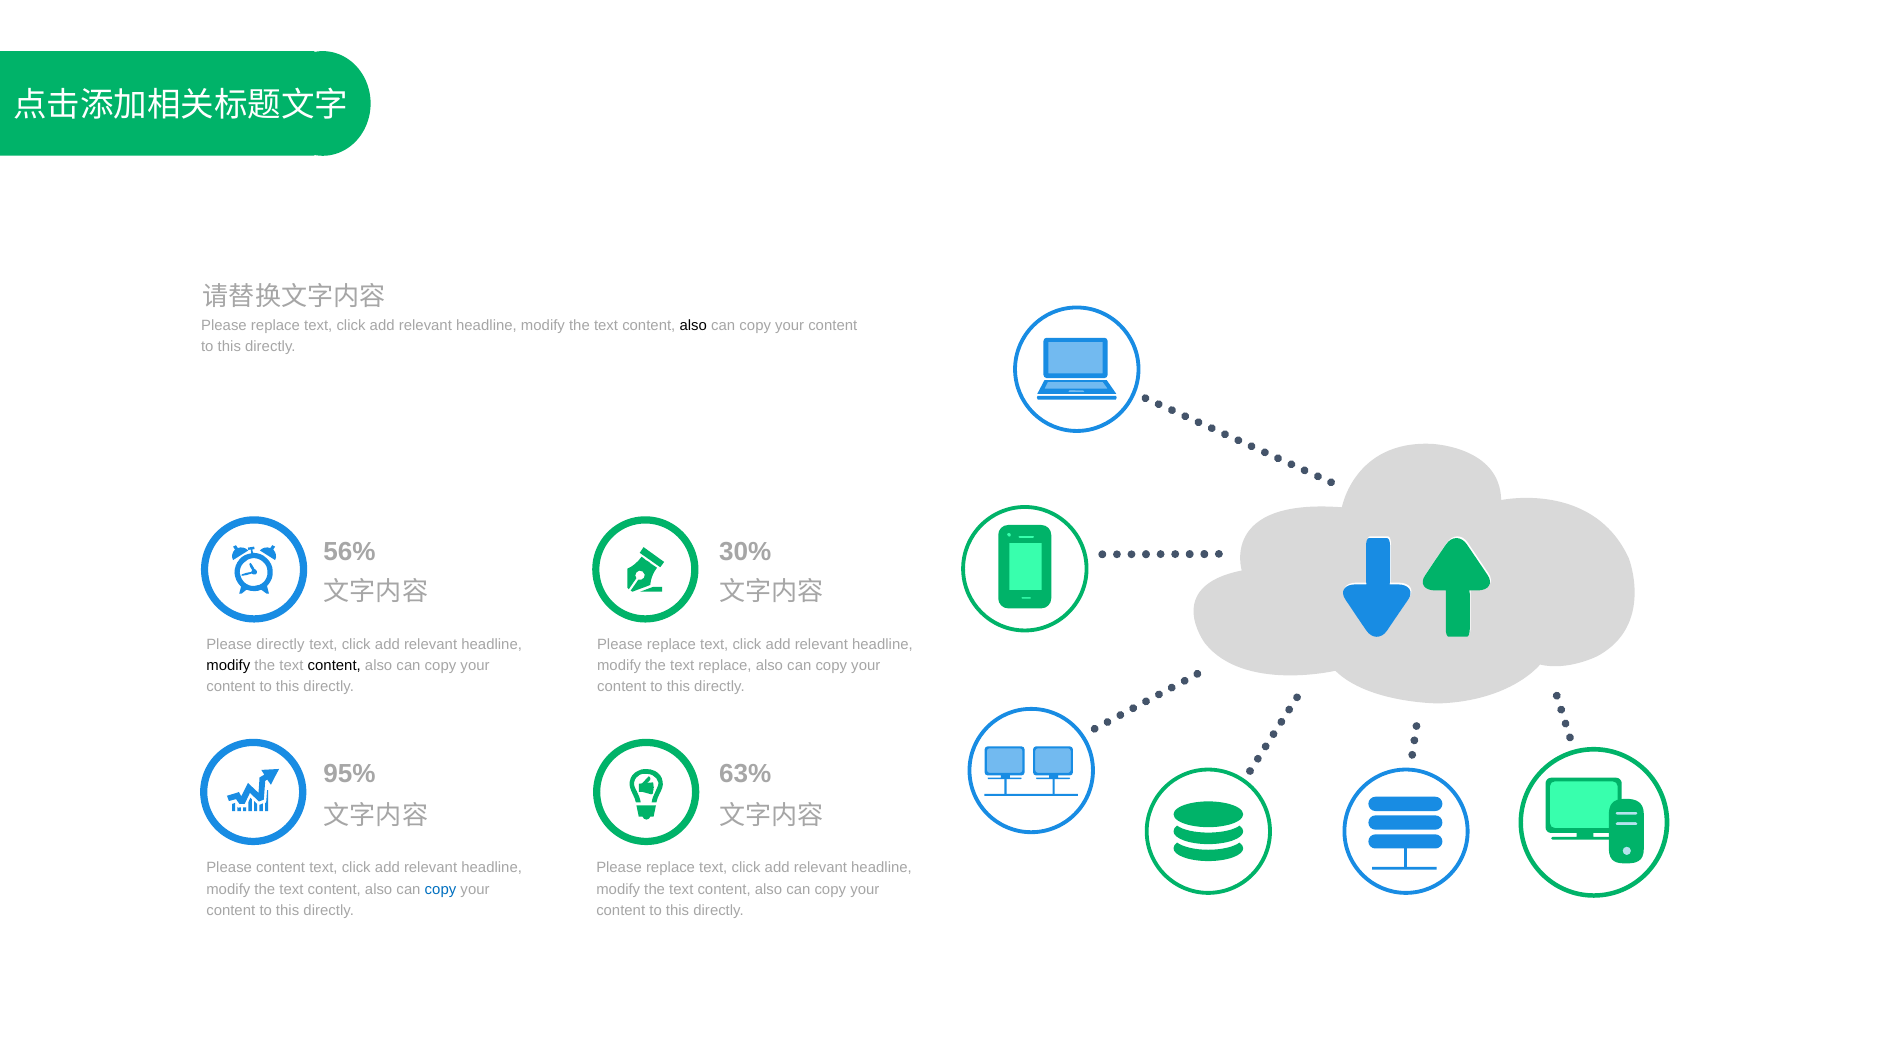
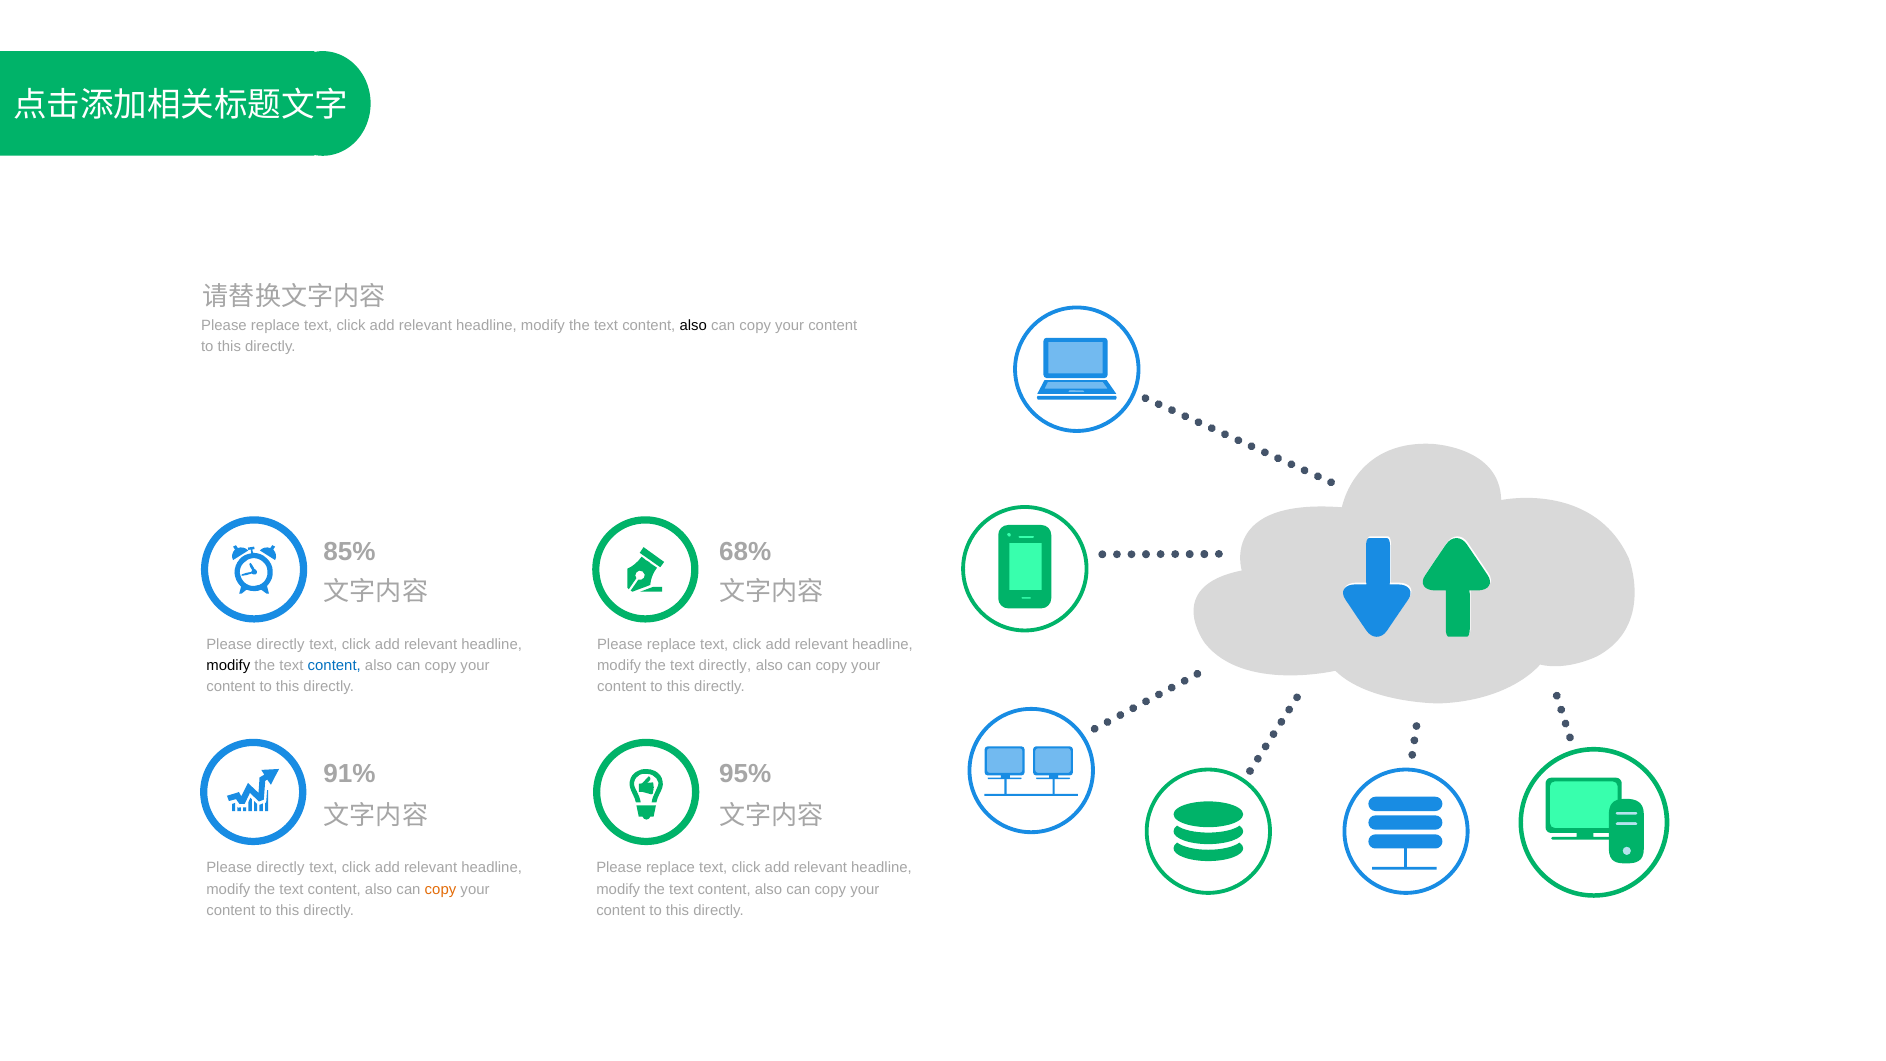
56%: 56% -> 85%
30%: 30% -> 68%
content at (334, 666) colour: black -> blue
text replace: replace -> directly
95%: 95% -> 91%
63%: 63% -> 95%
content at (281, 868): content -> directly
copy at (440, 889) colour: blue -> orange
